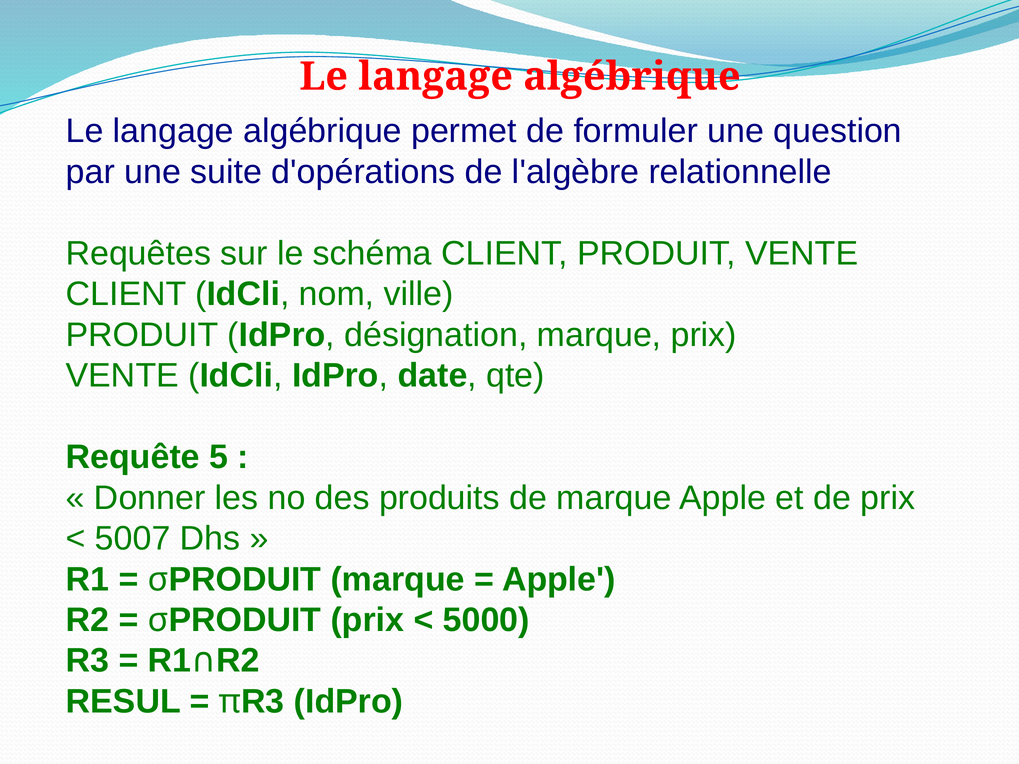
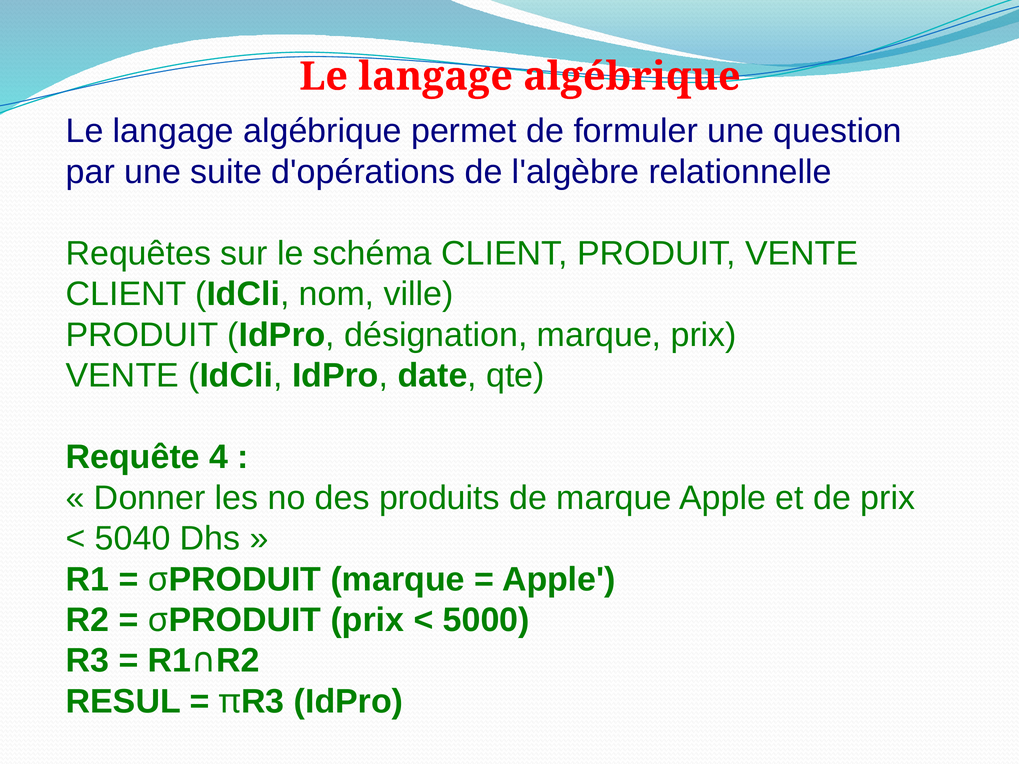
5: 5 -> 4
5007: 5007 -> 5040
